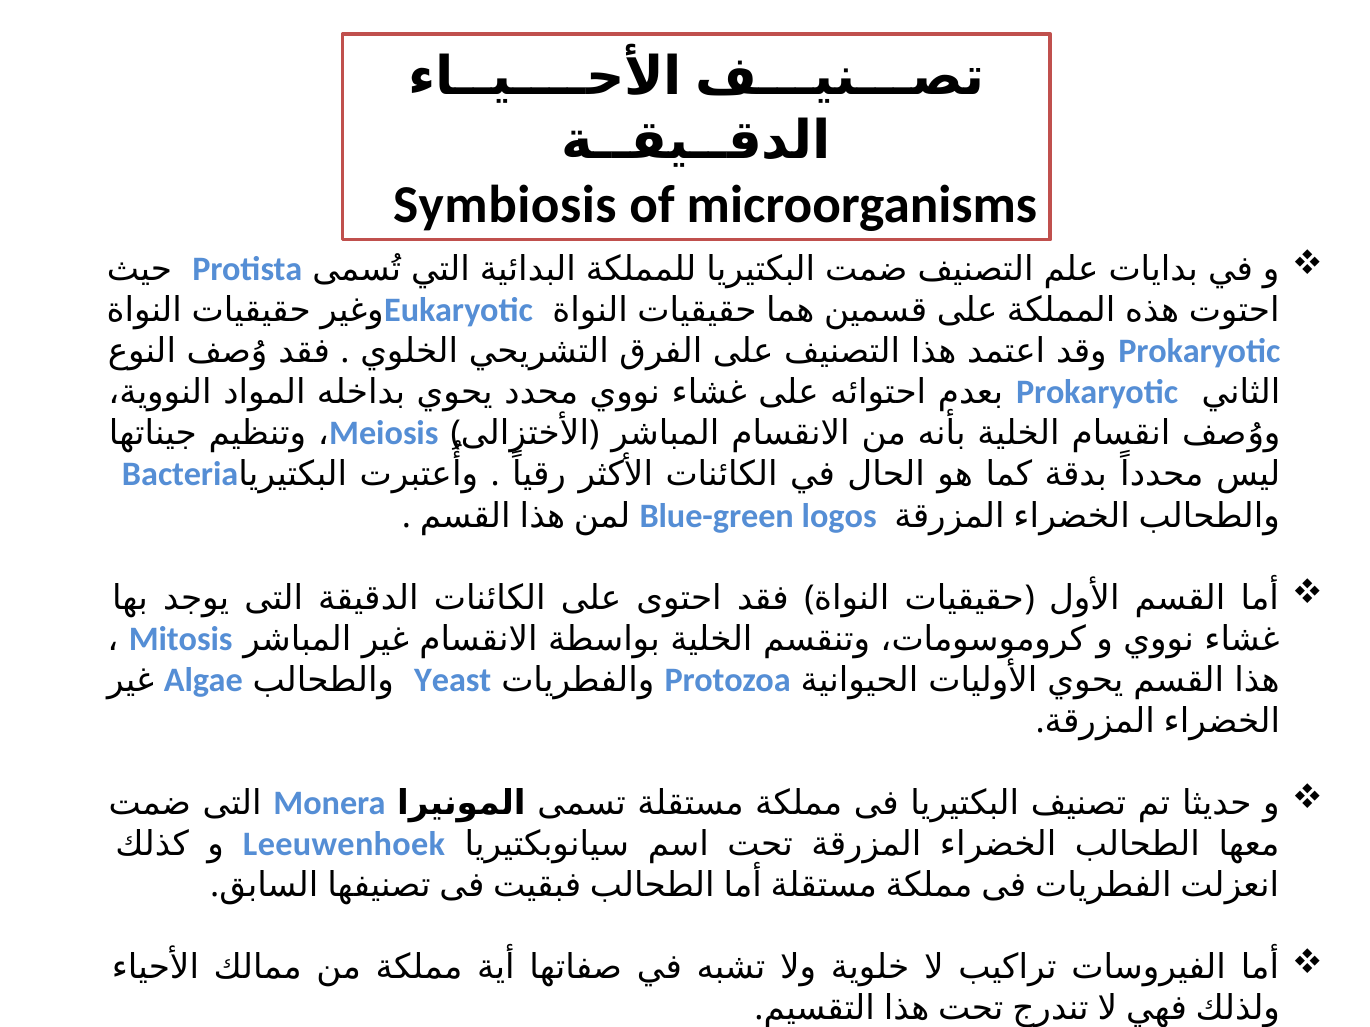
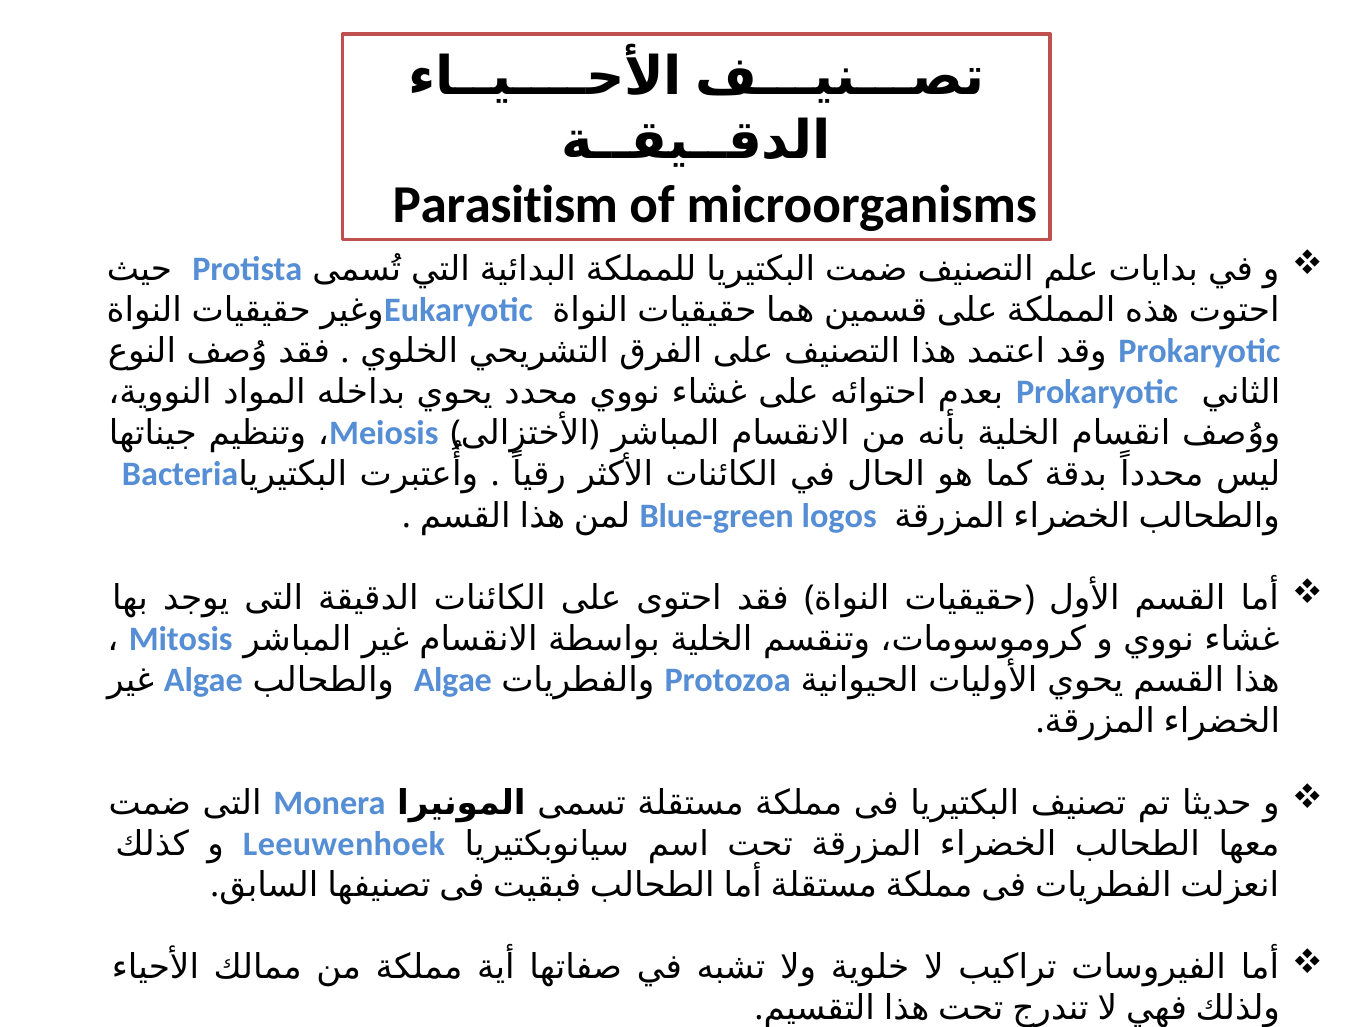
Symbiosis: Symbiosis -> Parasitism
Yeast at (453, 680): Yeast -> Algae
